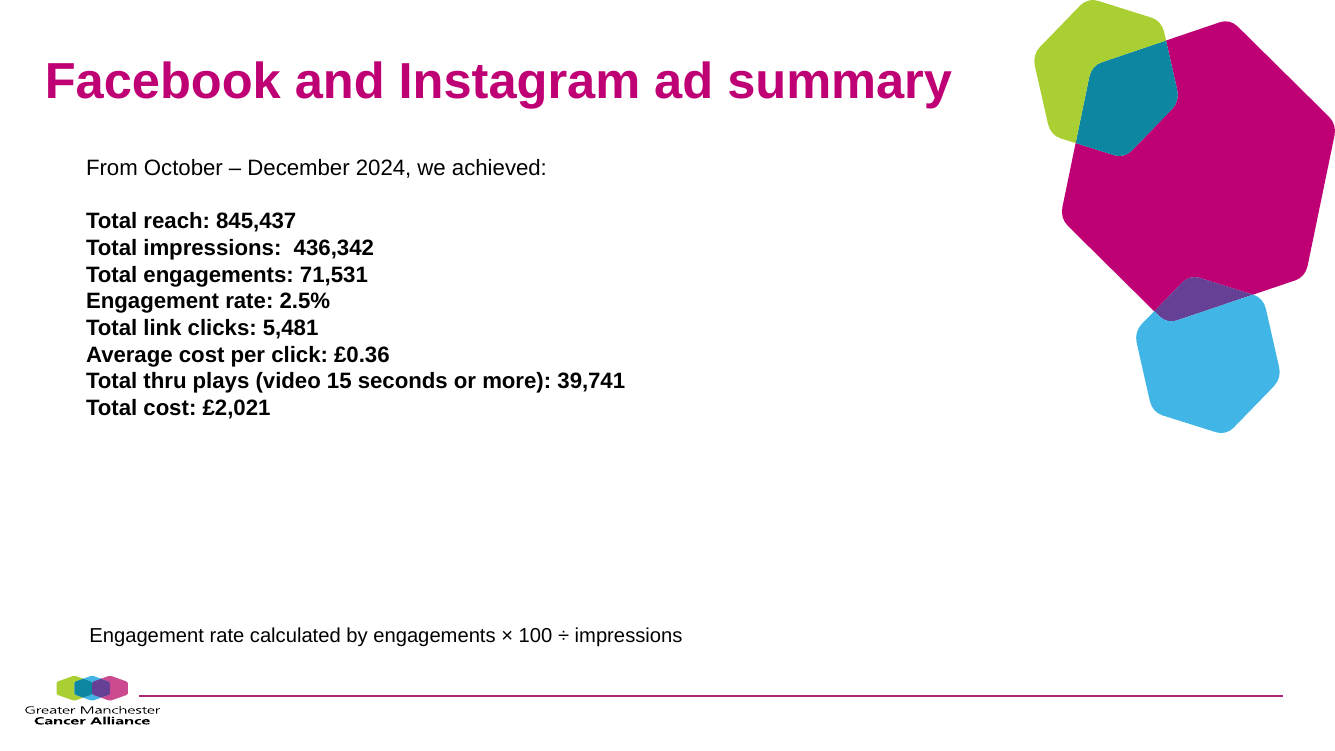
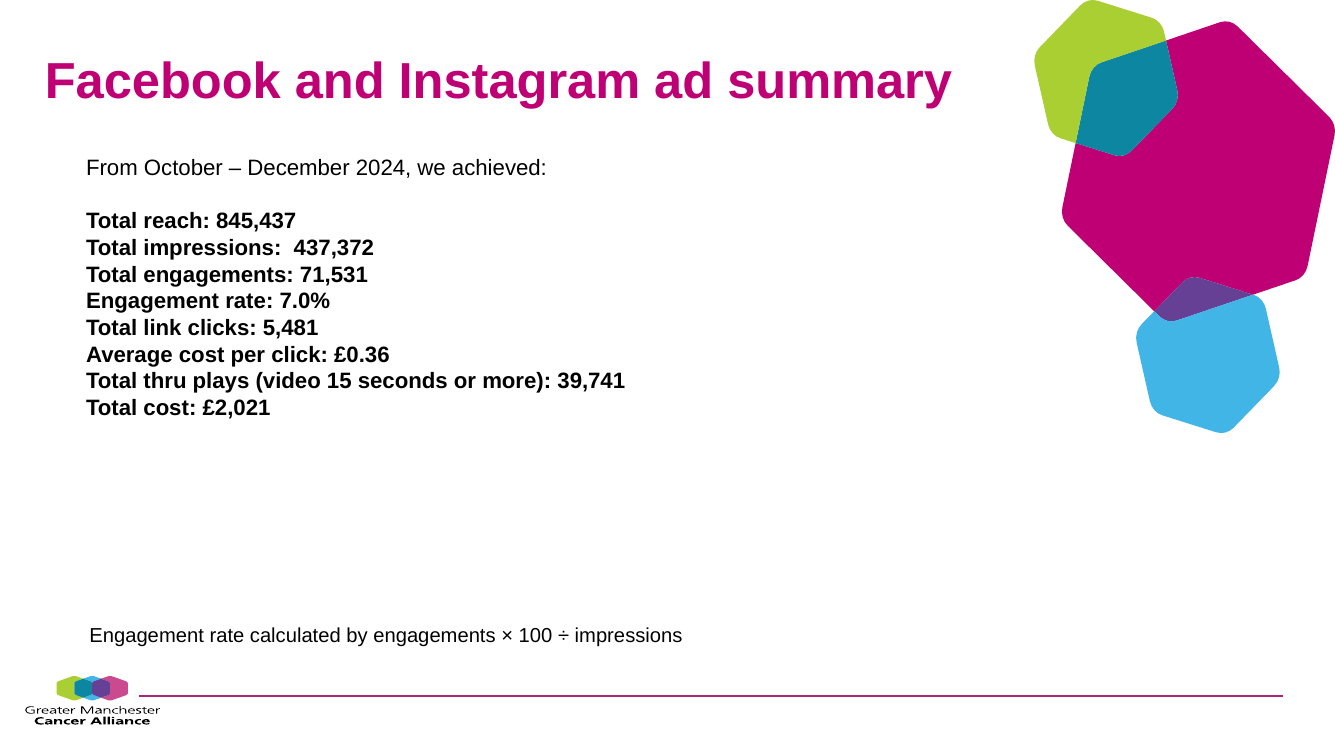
436,342: 436,342 -> 437,372
2.5%: 2.5% -> 7.0%
